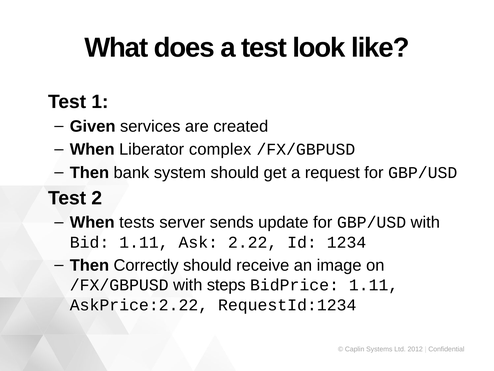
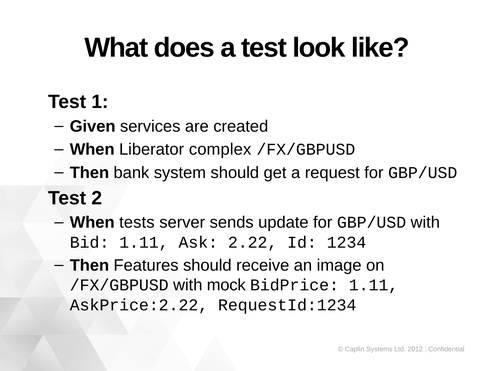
Correctly: Correctly -> Features
steps: steps -> mock
